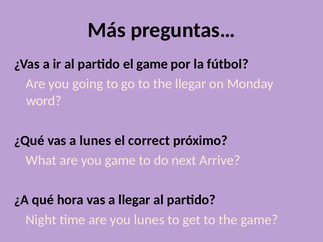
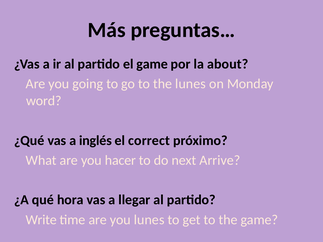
fútbol: fútbol -> about
the llegar: llegar -> lunes
a lunes: lunes -> inglés
you game: game -> hacer
Night: Night -> Write
